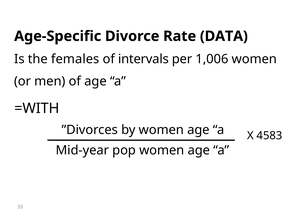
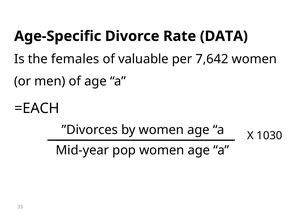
intervals: intervals -> valuable
1,006: 1,006 -> 7,642
WITH: WITH -> EACH
4583: 4583 -> 1030
